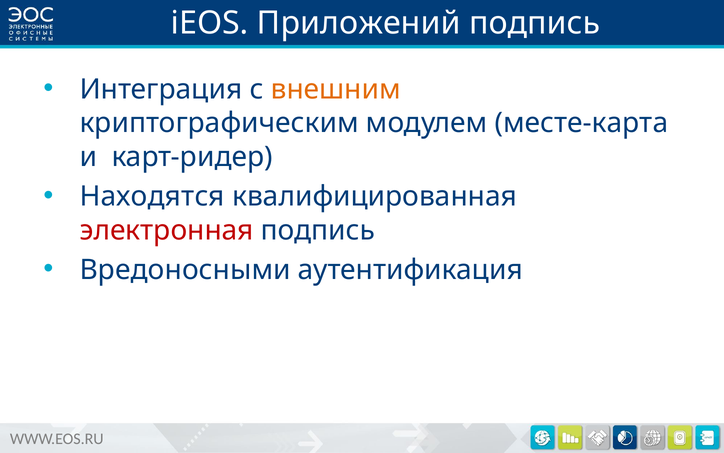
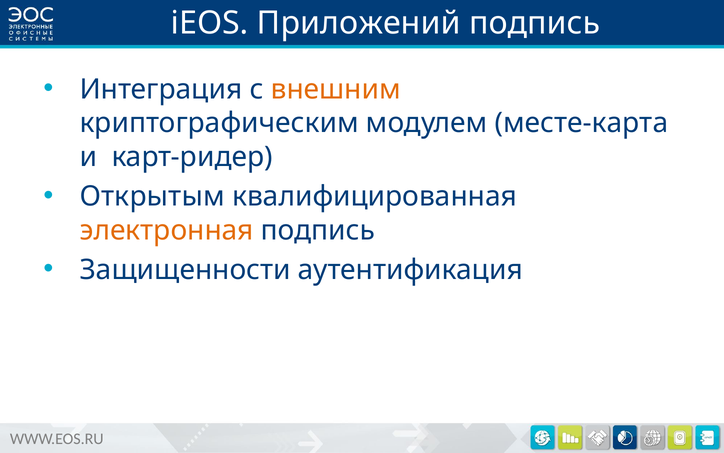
Находятся: Находятся -> Открытым
электронная colour: red -> orange
Вредоносными: Вредоносными -> Защищенности
